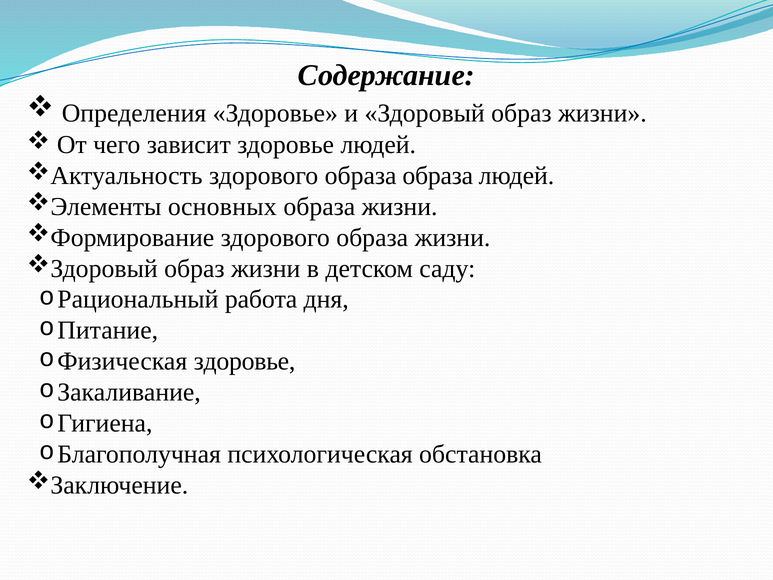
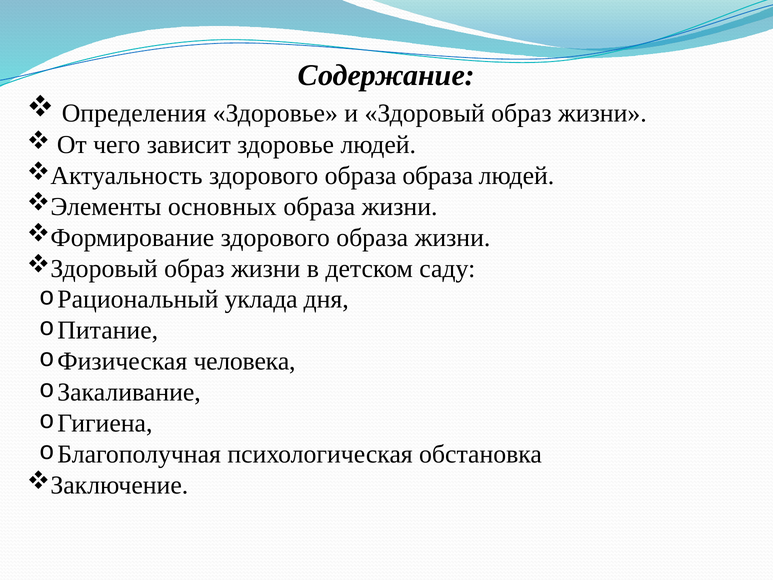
работа: работа -> уклада
здоровье at (245, 361): здоровье -> человека
